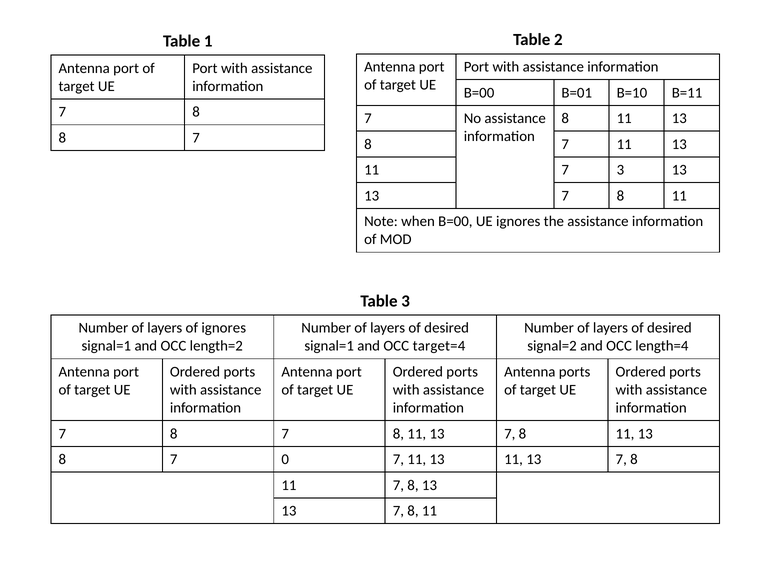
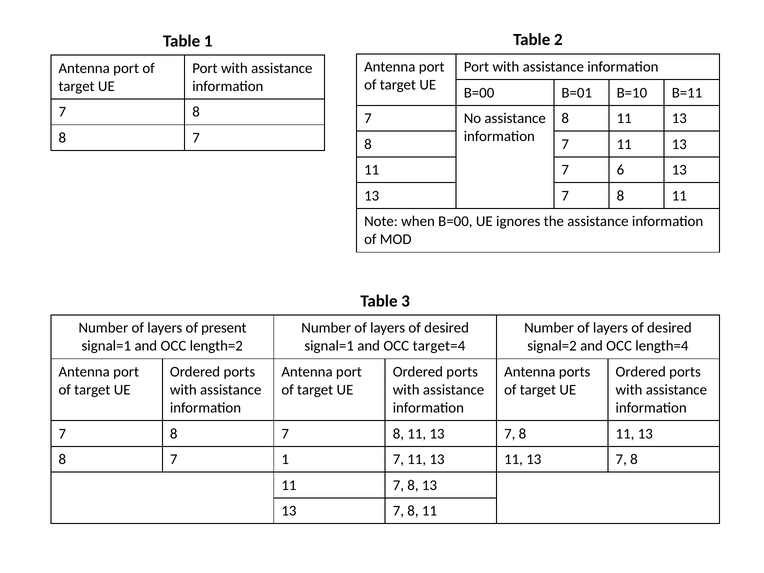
7 3: 3 -> 6
of ignores: ignores -> present
7 0: 0 -> 1
